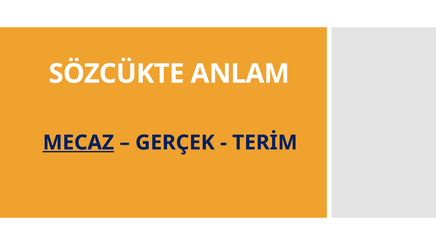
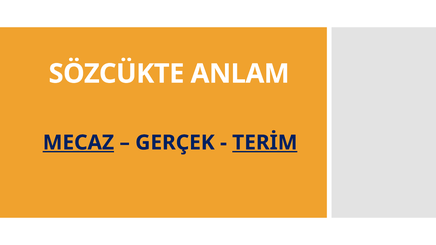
TERİM underline: none -> present
